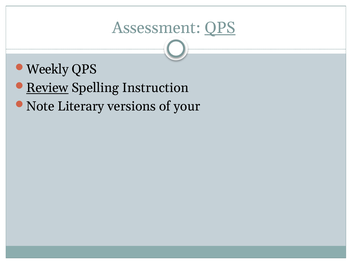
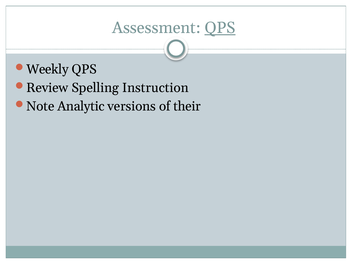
Review underline: present -> none
Literary: Literary -> Analytic
your: your -> their
